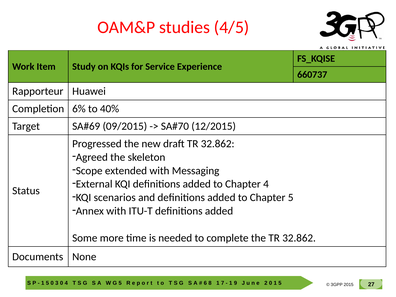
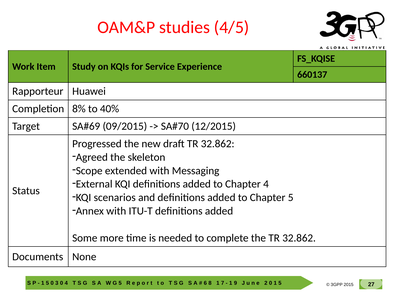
660737: 660737 -> 660137
6%: 6% -> 8%
